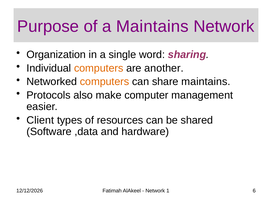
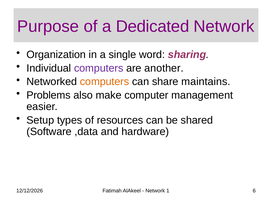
a Maintains: Maintains -> Dedicated
computers at (99, 68) colour: orange -> purple
Protocols: Protocols -> Problems
Client: Client -> Setup
